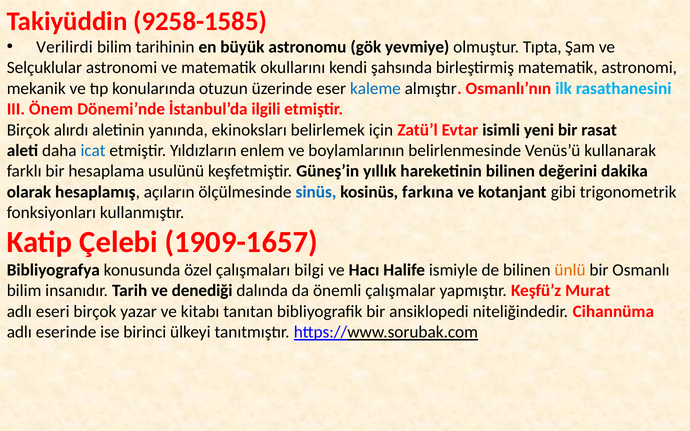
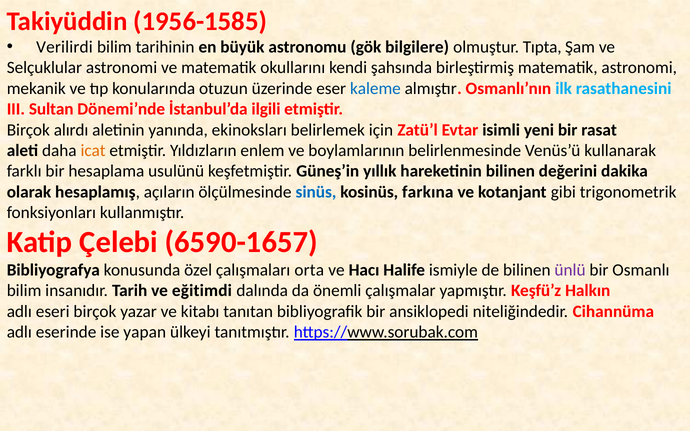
9258-1585: 9258-1585 -> 1956-1585
yevmiye: yevmiye -> bilgilere
Önem: Önem -> Sultan
icat colour: blue -> orange
1909-1657: 1909-1657 -> 6590-1657
bilgi: bilgi -> orta
ünlü colour: orange -> purple
denediği: denediği -> eğitimdi
Murat: Murat -> Halkın
birinci: birinci -> yapan
